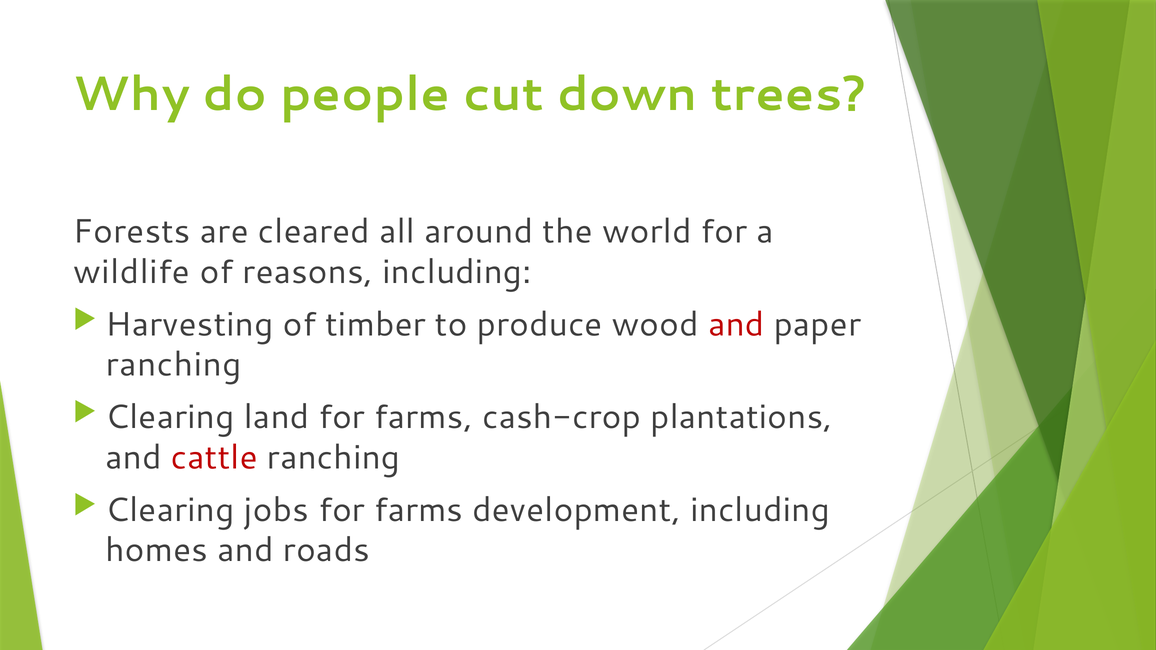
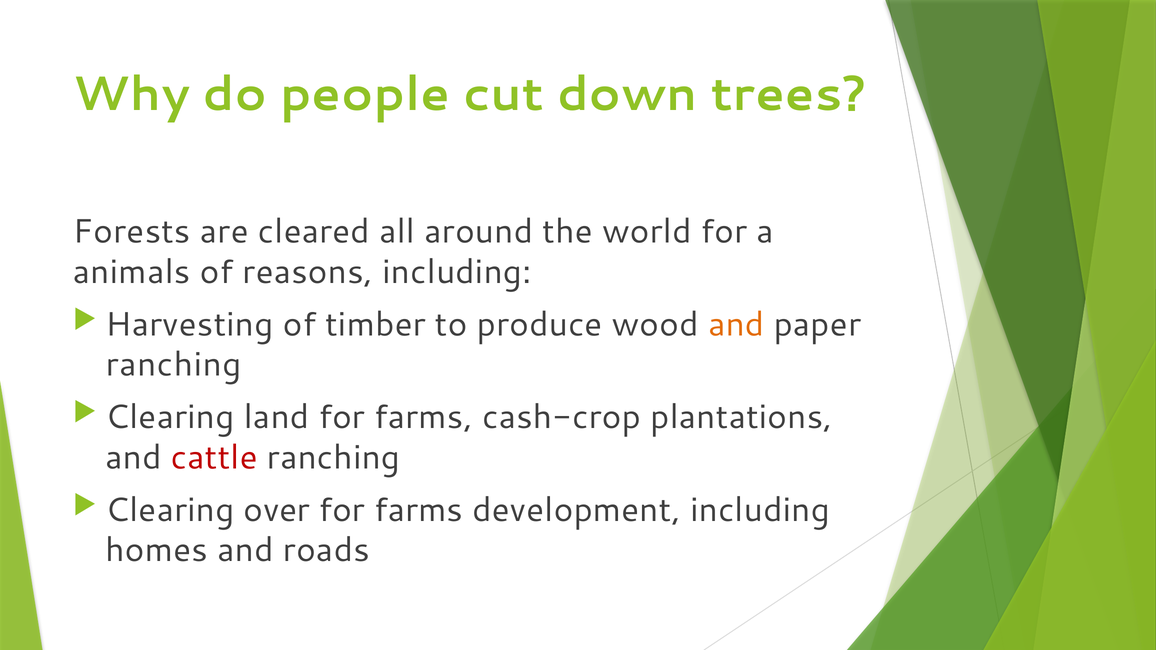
wildlife: wildlife -> animals
and at (736, 325) colour: red -> orange
jobs: jobs -> over
